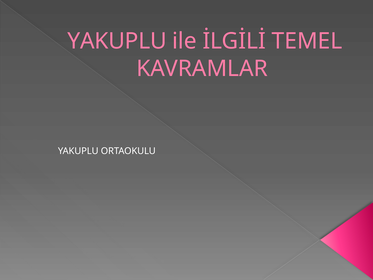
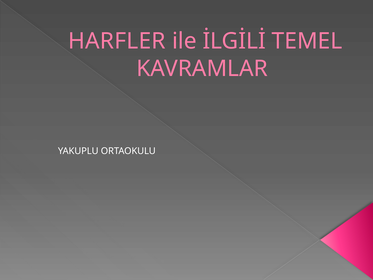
YAKUPLU at (117, 41): YAKUPLU -> HARFLER
